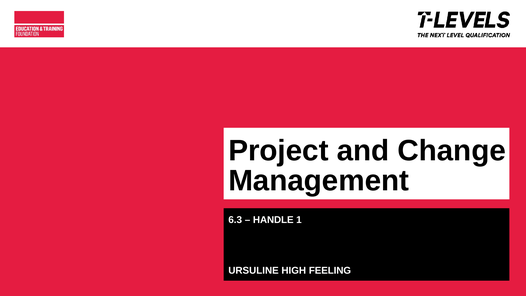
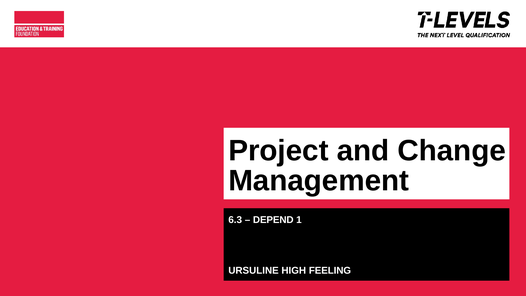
HANDLE: HANDLE -> DEPEND
